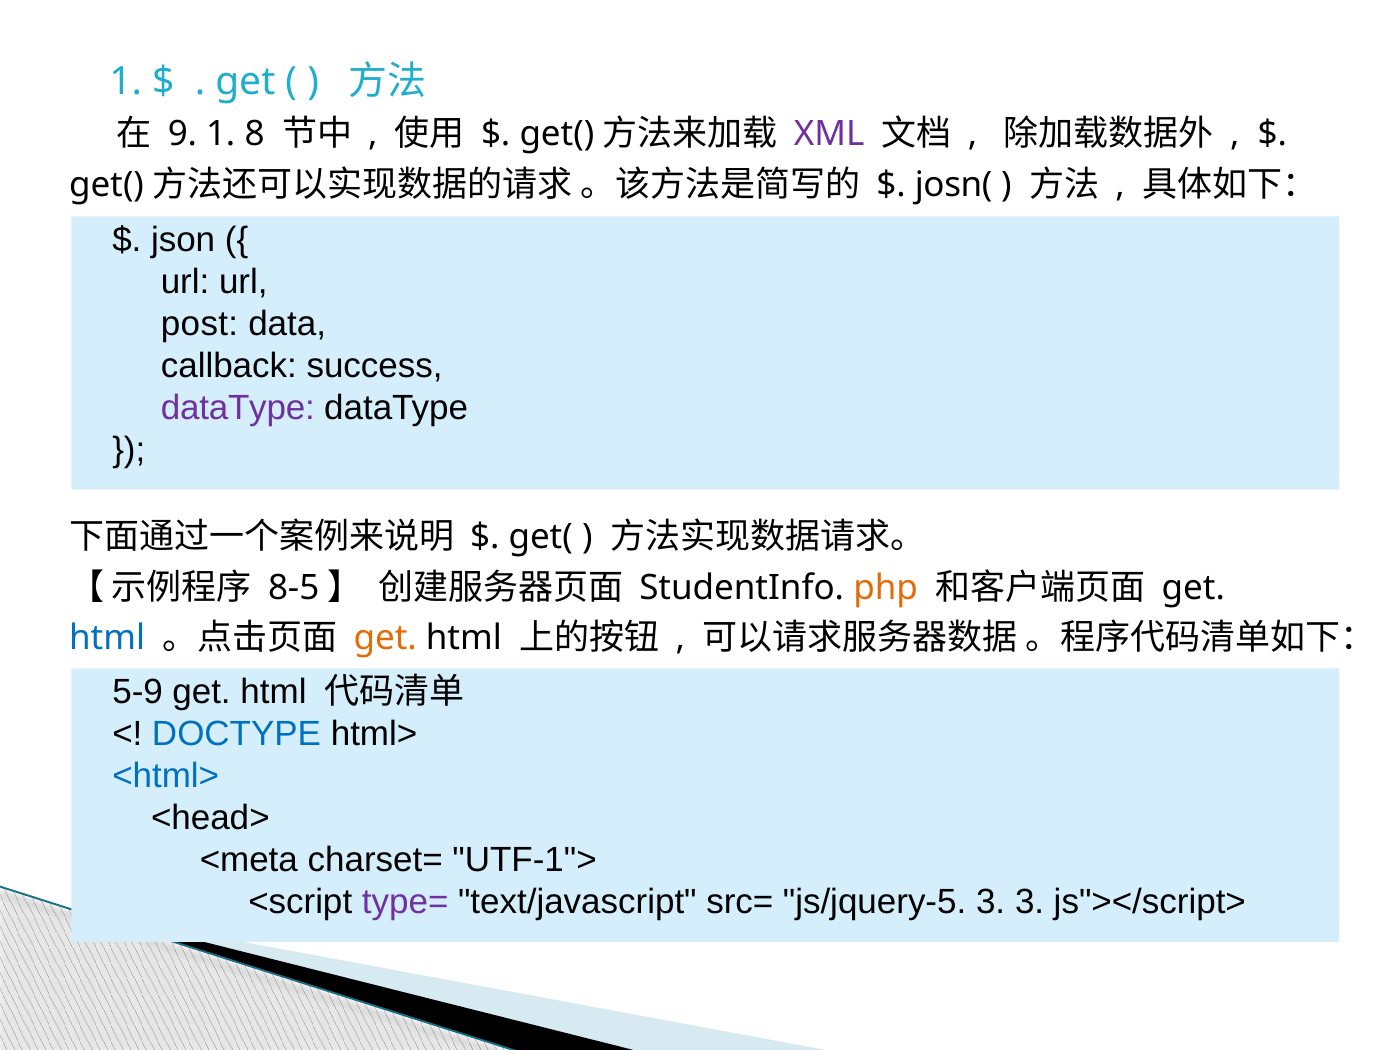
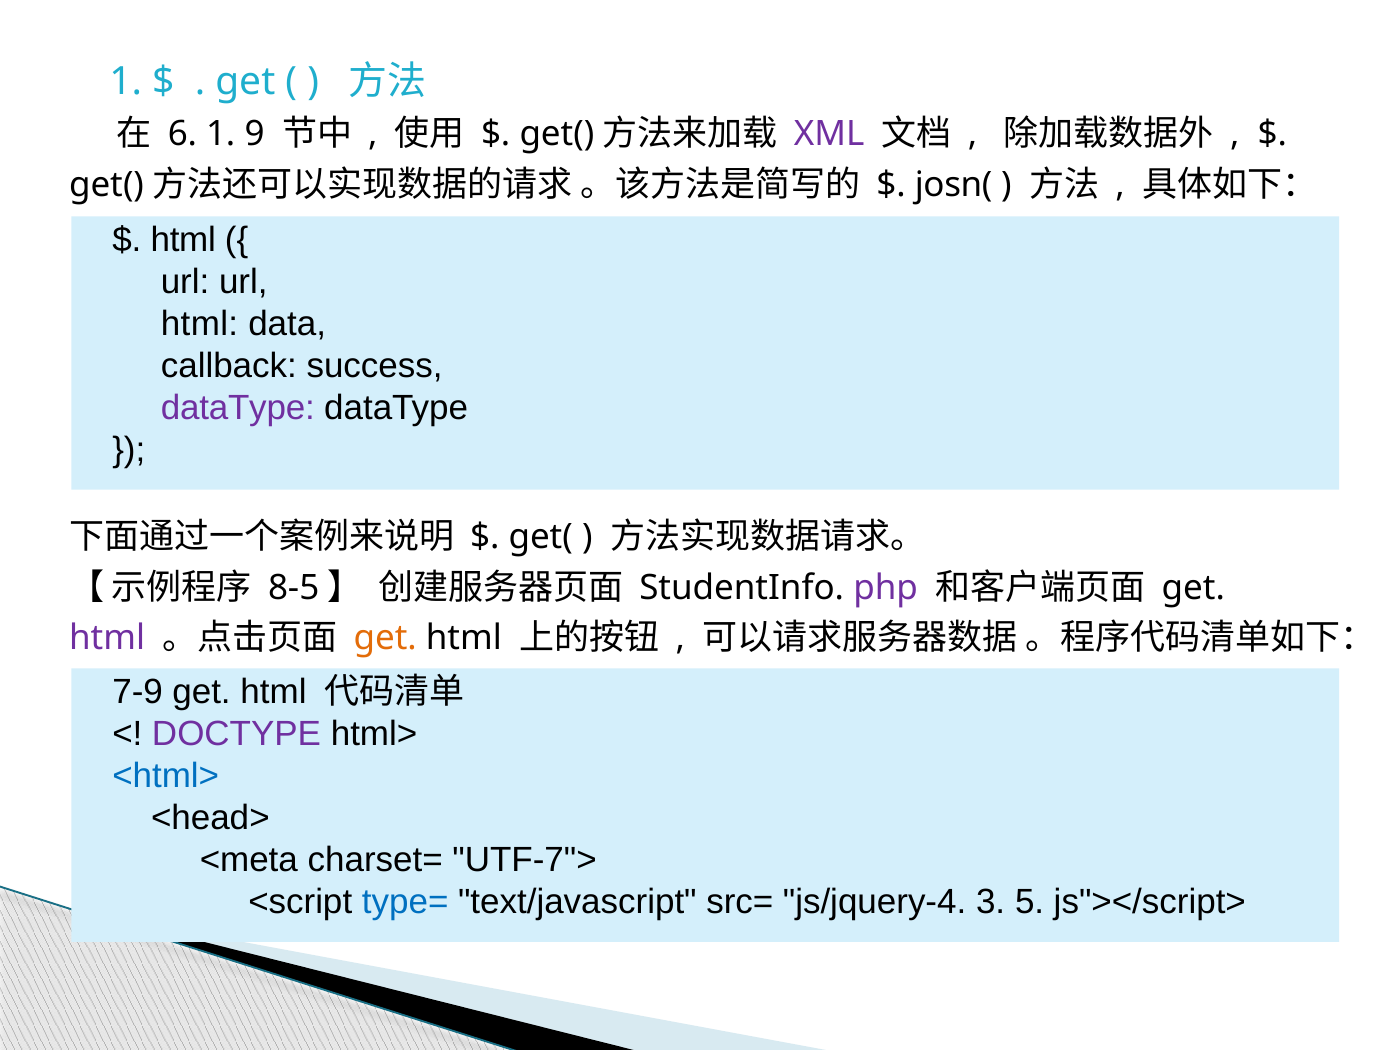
9: 9 -> 6
8: 8 -> 9
json at (183, 240): json -> html
post at (199, 324): post -> html
php colour: orange -> purple
html at (107, 638) colour: blue -> purple
5-9: 5-9 -> 7-9
DOCTYPE colour: blue -> purple
UTF-1">: UTF-1"> -> UTF-7">
type= colour: purple -> blue
js/jquery-5: js/jquery-5 -> js/jquery-4
3 3: 3 -> 5
